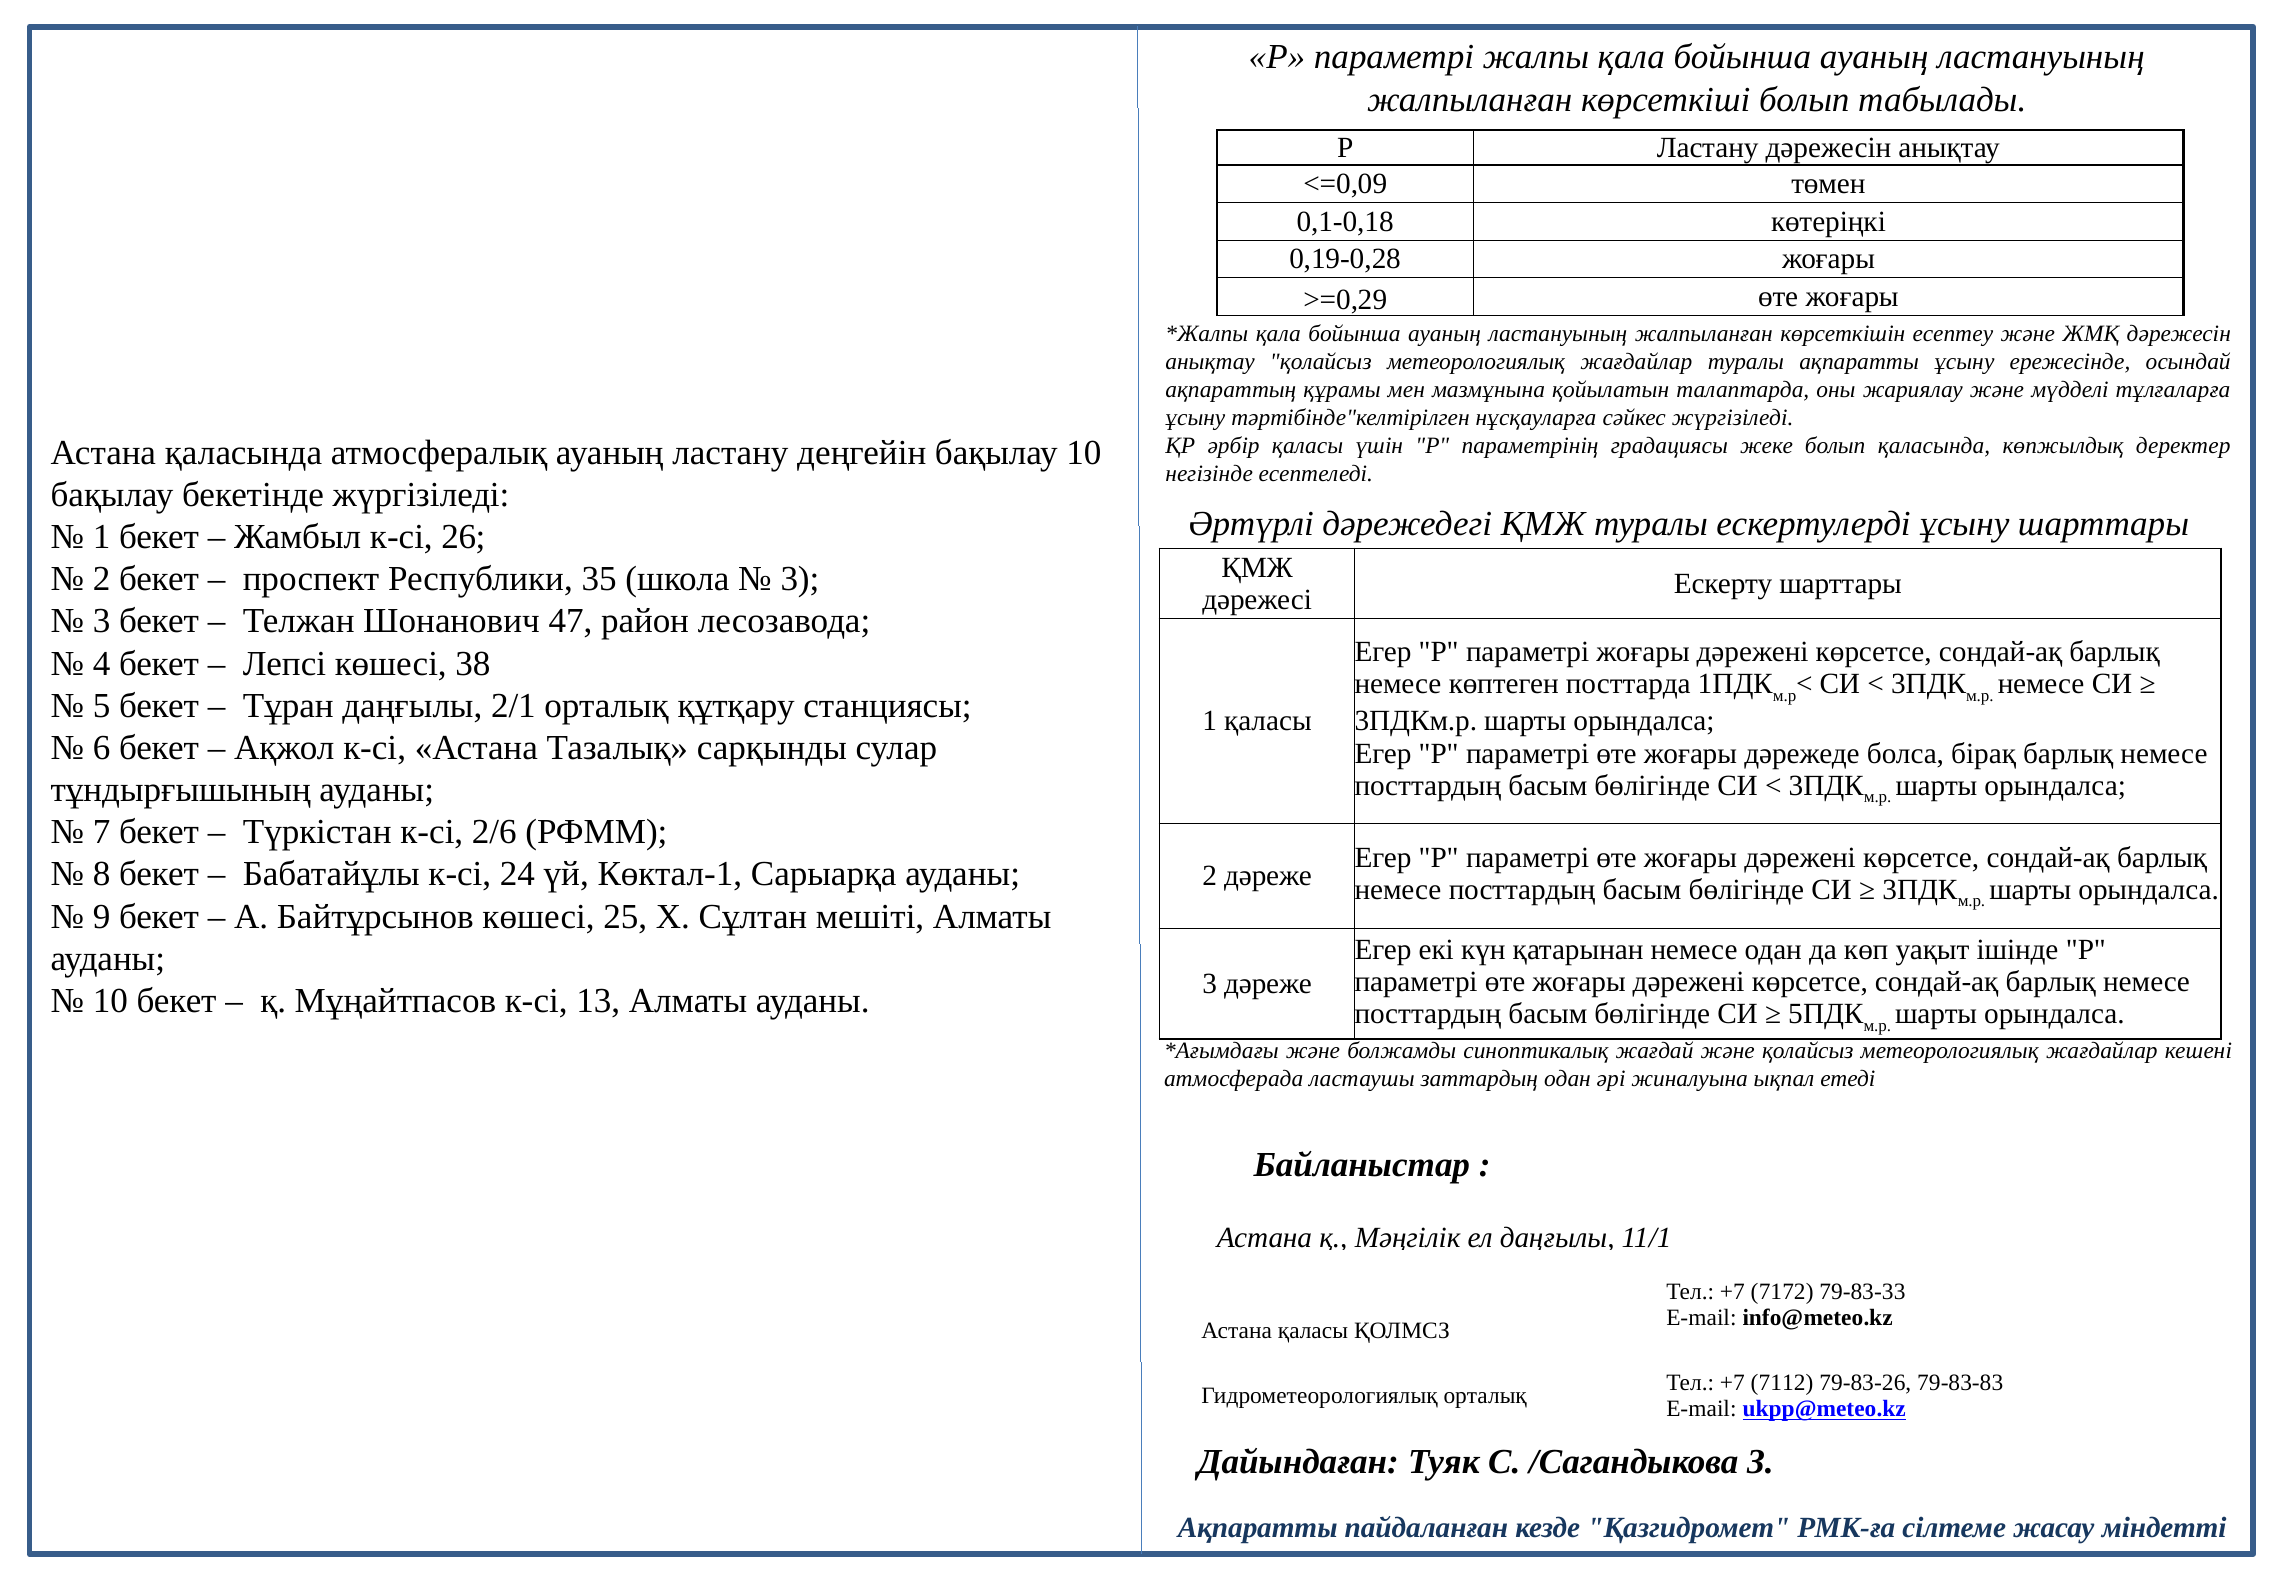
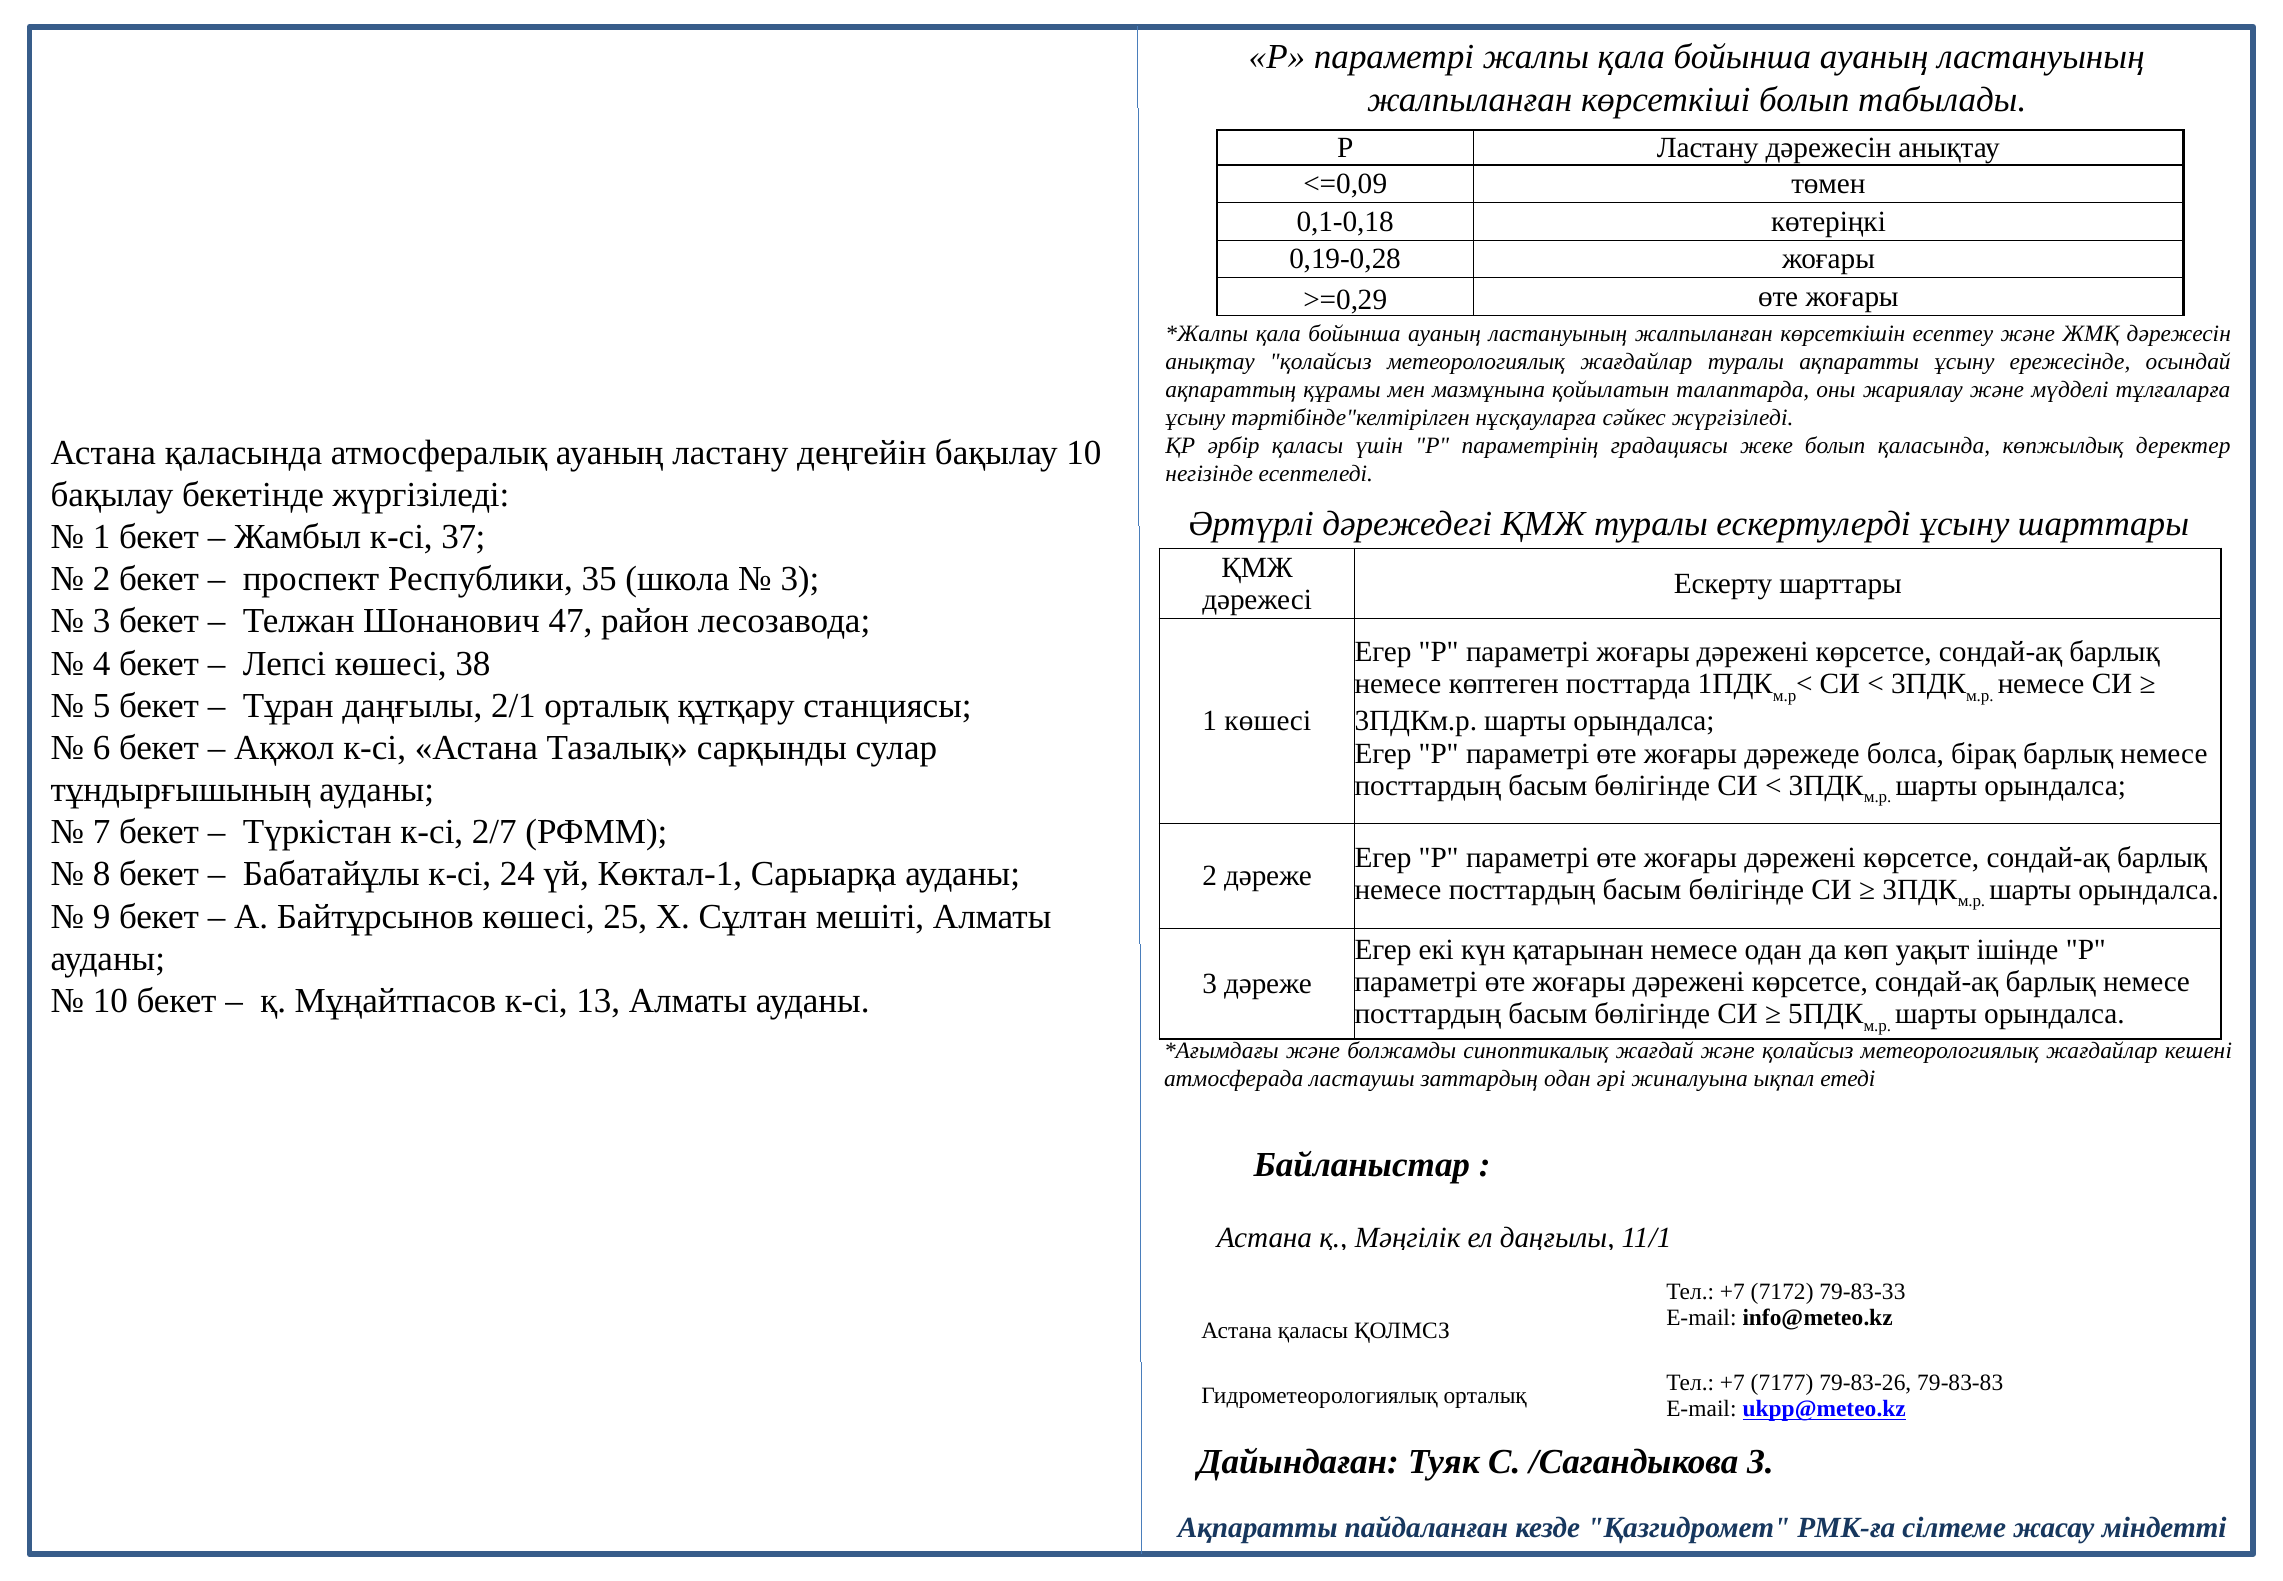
26: 26 -> 37
1 қаласы: қаласы -> көшесі
2/6: 2/6 -> 2/7
7112: 7112 -> 7177
